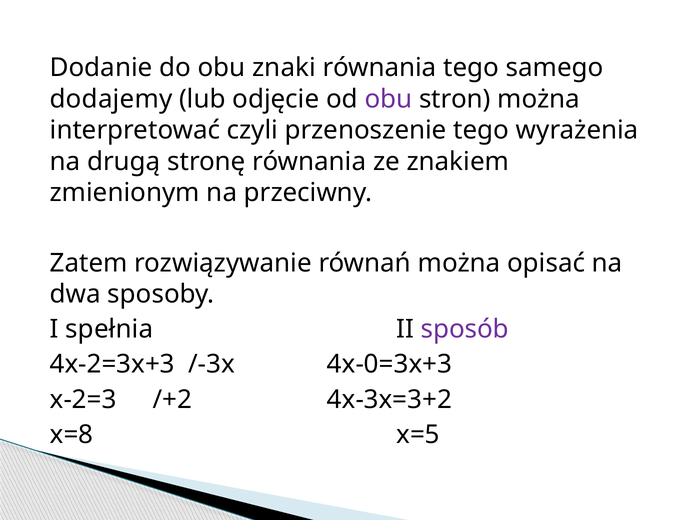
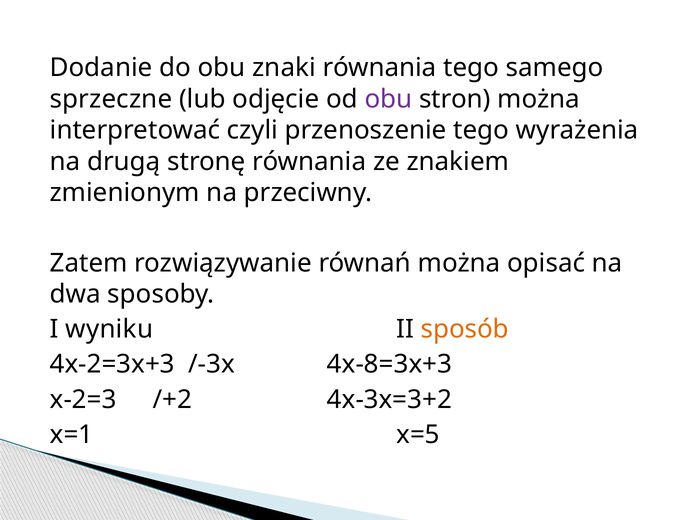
dodajemy: dodajemy -> sprzeczne
spełnia: spełnia -> wyniku
sposób colour: purple -> orange
4x-0=3x+3: 4x-0=3x+3 -> 4x-8=3x+3
x=8: x=8 -> x=1
